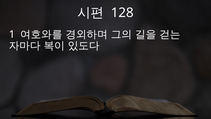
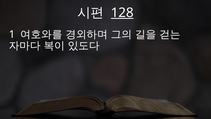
128 underline: none -> present
